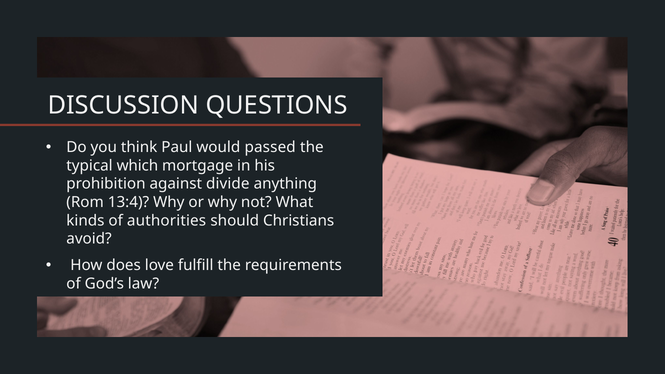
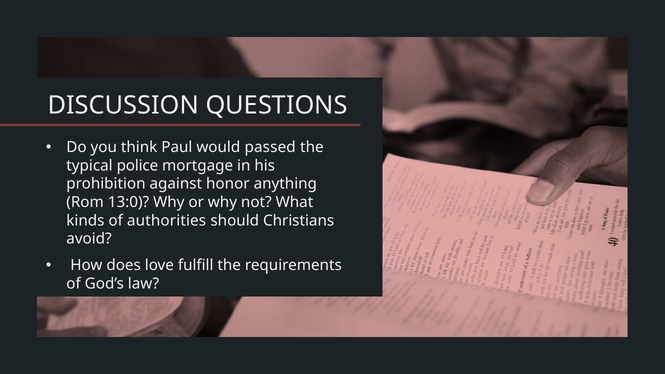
which: which -> police
divide: divide -> honor
13:4: 13:4 -> 13:0
